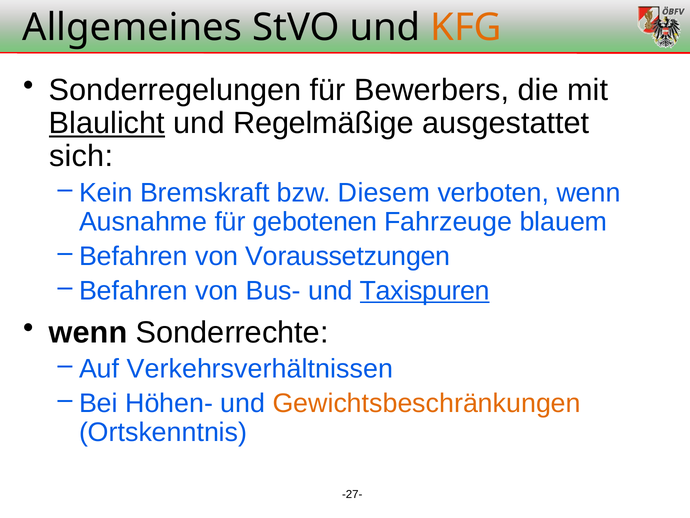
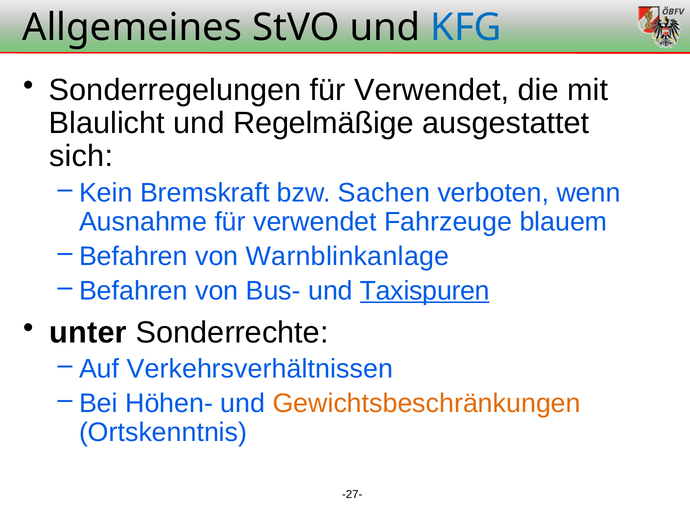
KFG colour: orange -> blue
Sonderregelungen für Bewerbers: Bewerbers -> Verwendet
Blaulicht underline: present -> none
Diesem: Diesem -> Sachen
Ausnahme für gebotenen: gebotenen -> verwendet
Voraussetzungen: Voraussetzungen -> Warnblinkanlage
wenn at (88, 332): wenn -> unter
